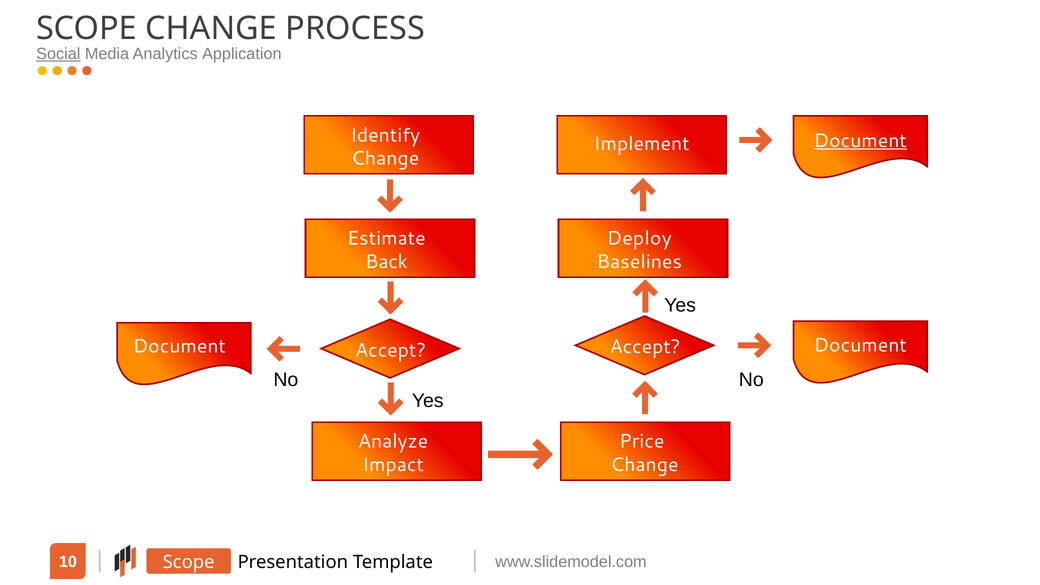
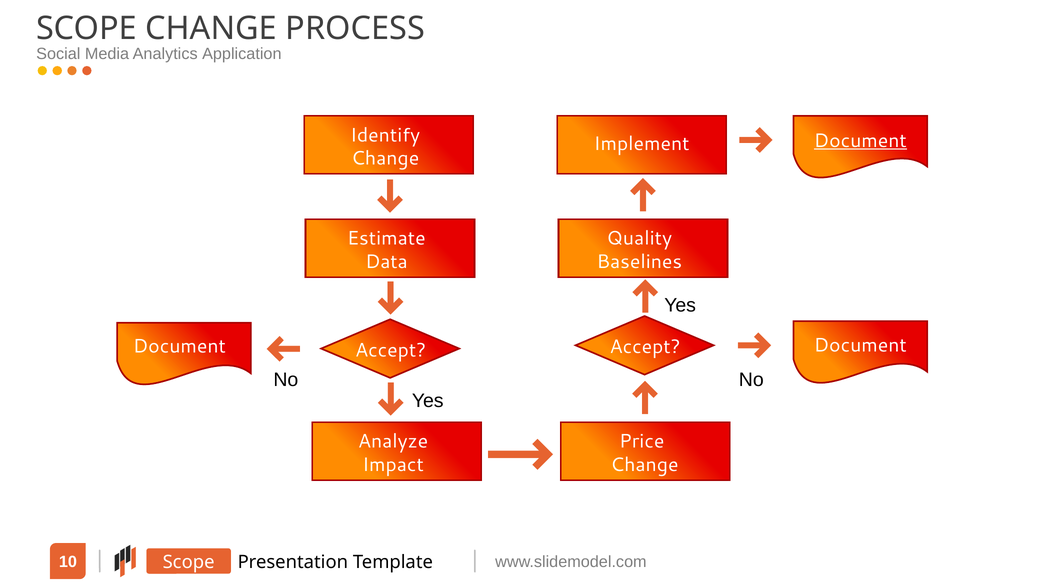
Social underline: present -> none
Deploy: Deploy -> Quality
Back: Back -> Data
